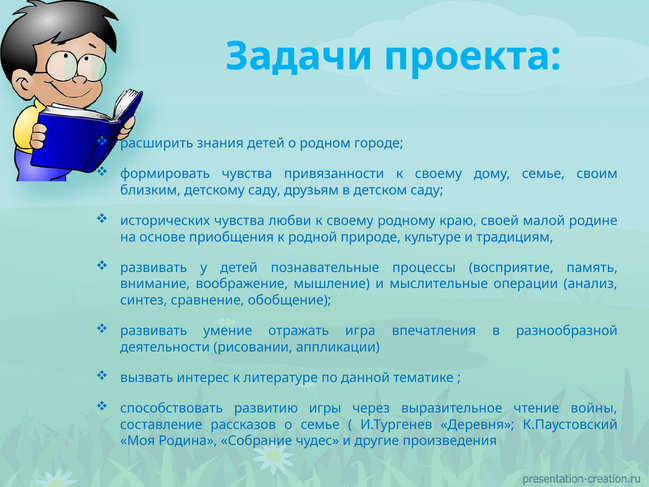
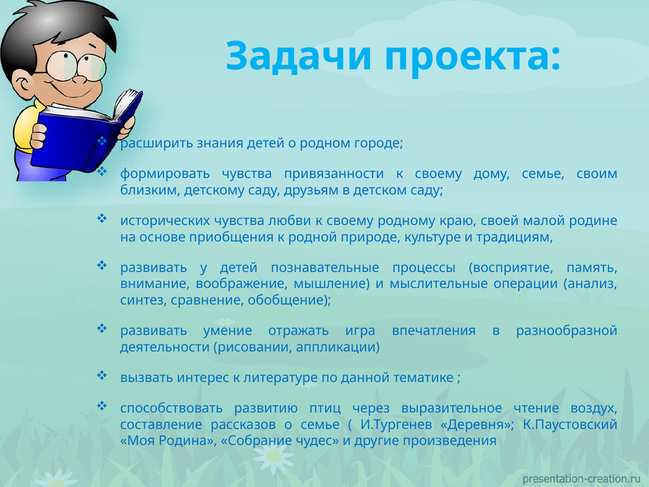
игры: игры -> птиц
войны: войны -> воздух
